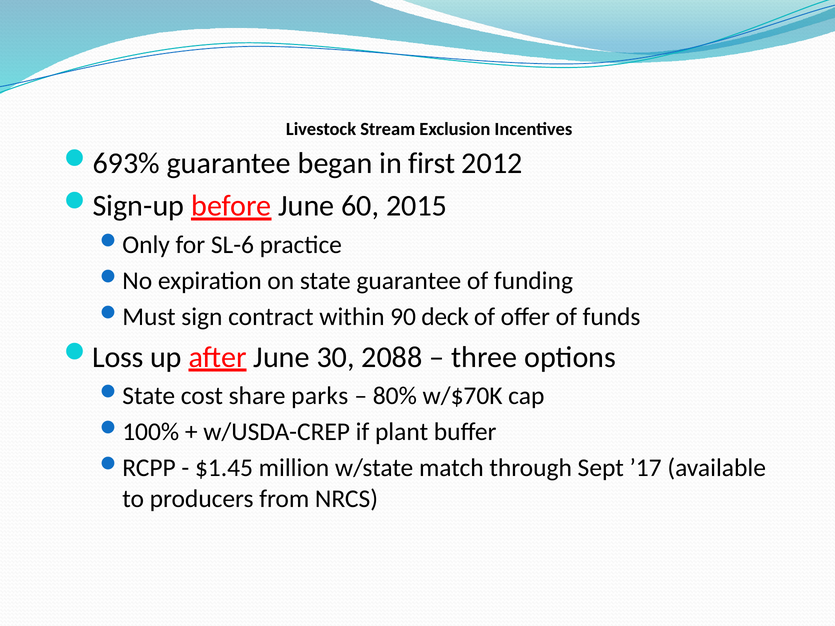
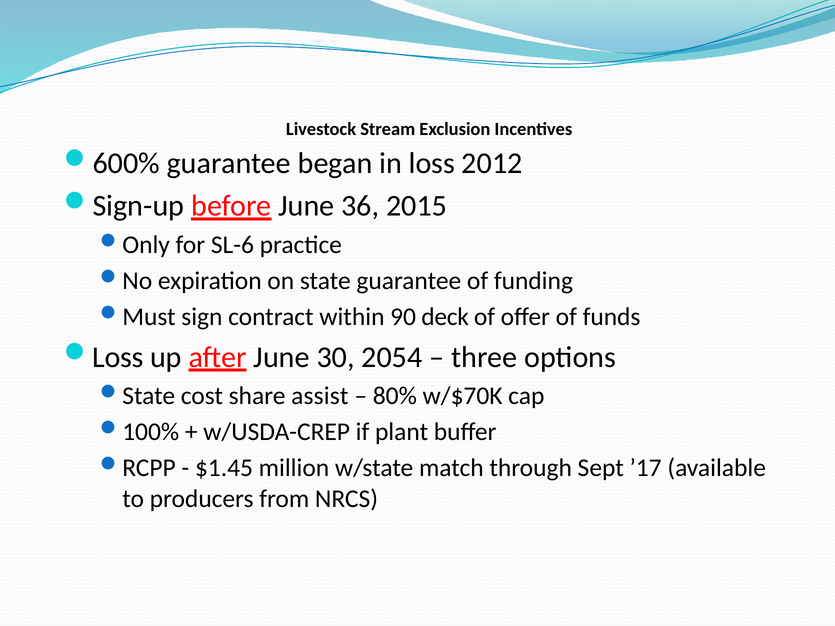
693%: 693% -> 600%
in first: first -> loss
60: 60 -> 36
2088: 2088 -> 2054
parks: parks -> assist
